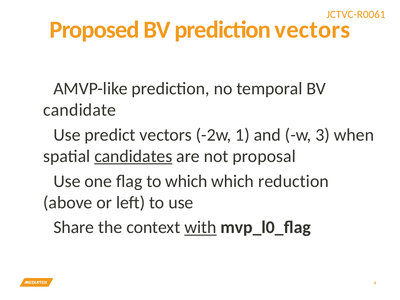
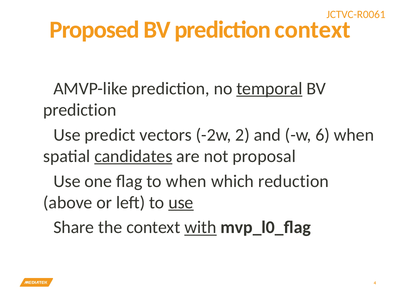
prediction vectors: vectors -> context
temporal underline: none -> present
candidate at (80, 110): candidate -> prediction
1: 1 -> 2
3: 3 -> 6
to which: which -> when
use underline: none -> present
